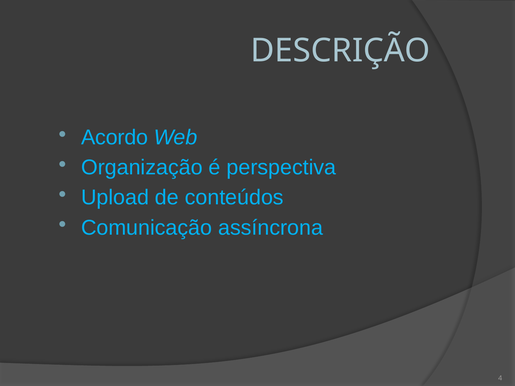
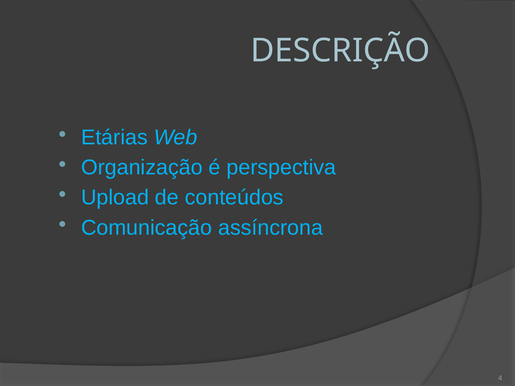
Acordo: Acordo -> Etárias
